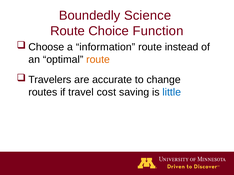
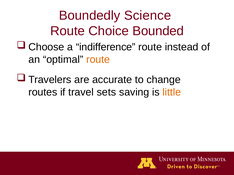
Function: Function -> Bounded
information: information -> indifference
cost: cost -> sets
little colour: blue -> orange
